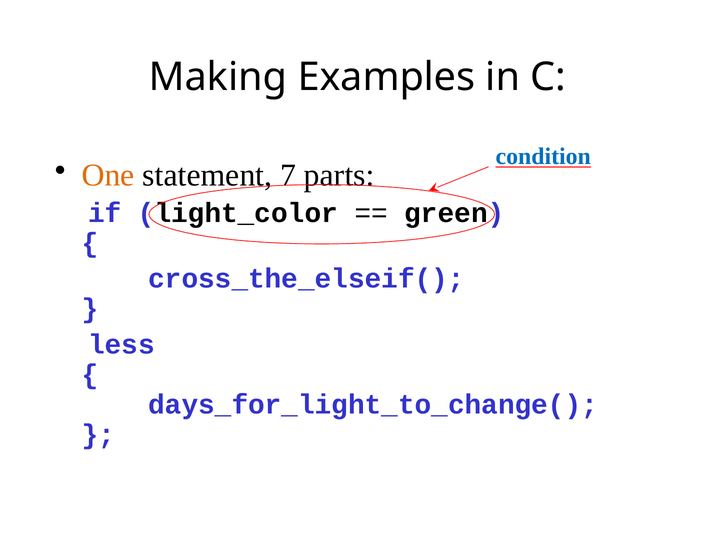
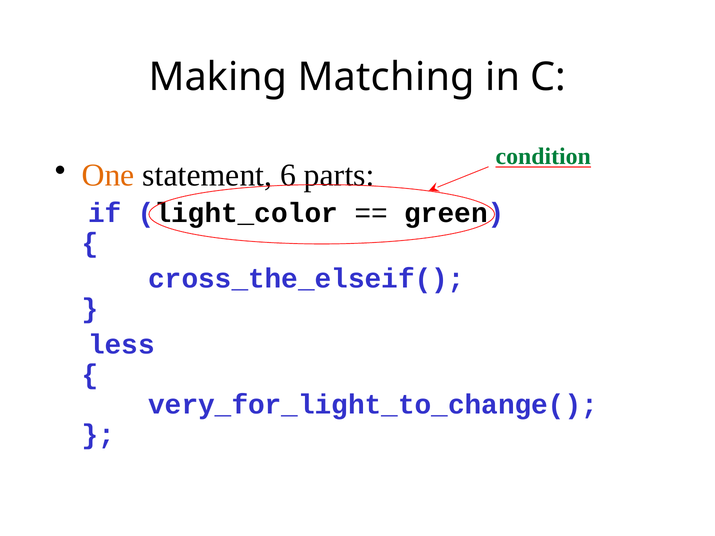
Examples: Examples -> Matching
condition colour: blue -> green
7: 7 -> 6
days_for_light_to_change(: days_for_light_to_change( -> very_for_light_to_change(
